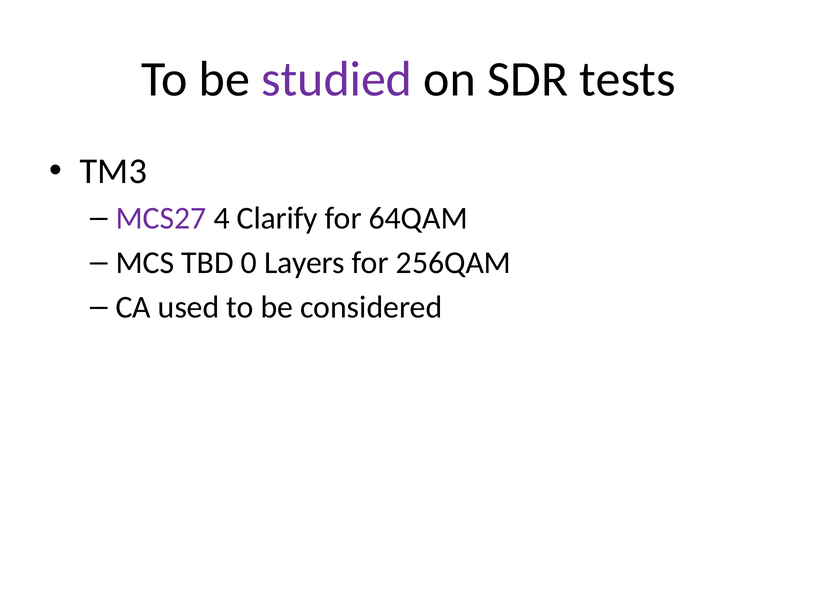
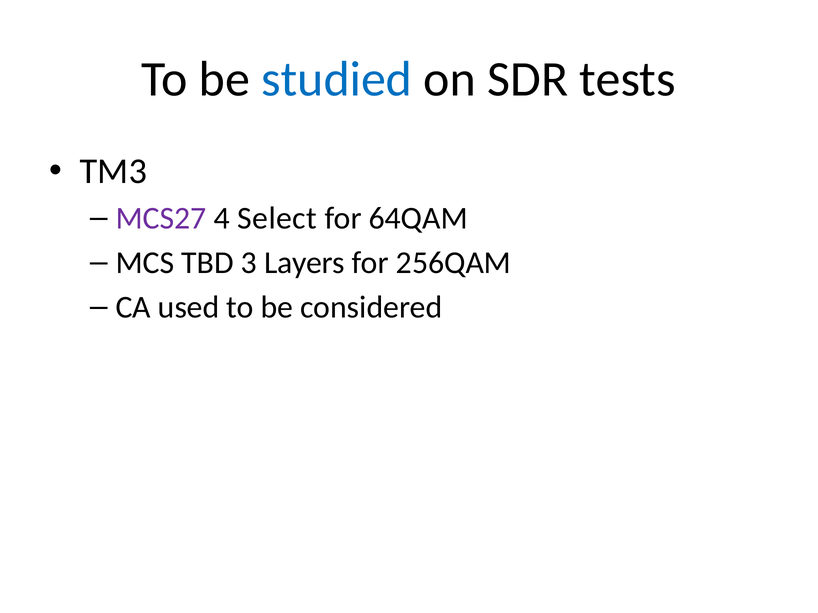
studied colour: purple -> blue
Clarify: Clarify -> Select
0: 0 -> 3
